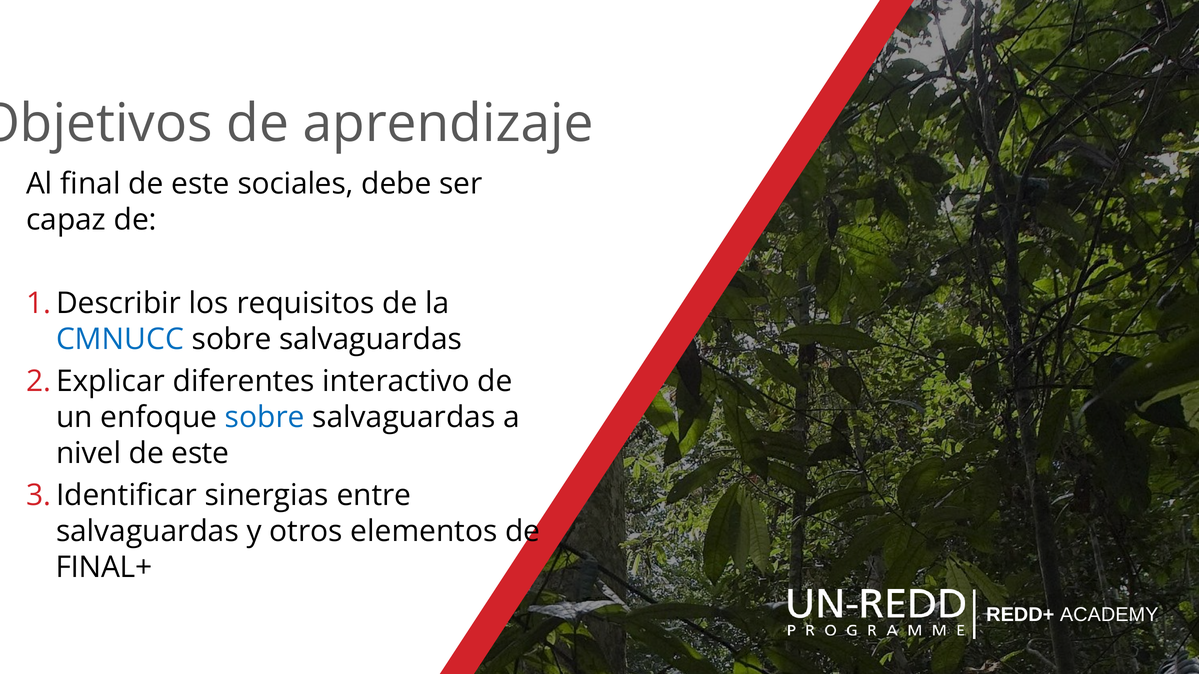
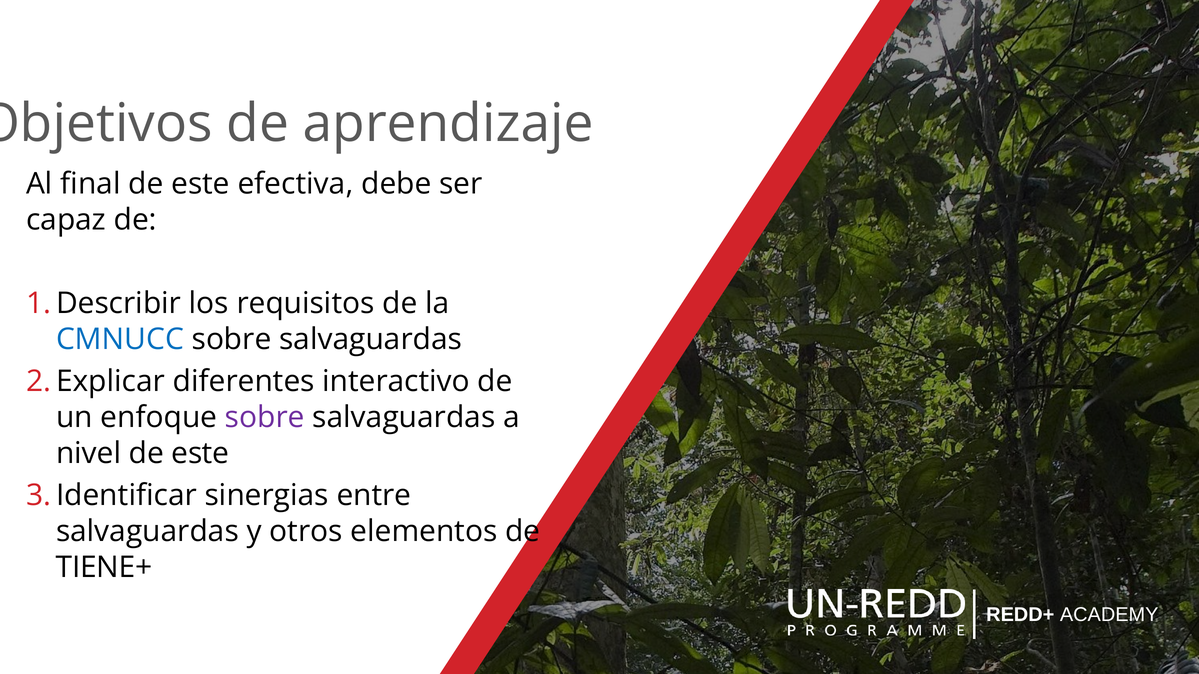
sociales: sociales -> efectiva
sobre at (265, 418) colour: blue -> purple
FINAL+: FINAL+ -> TIENE+
